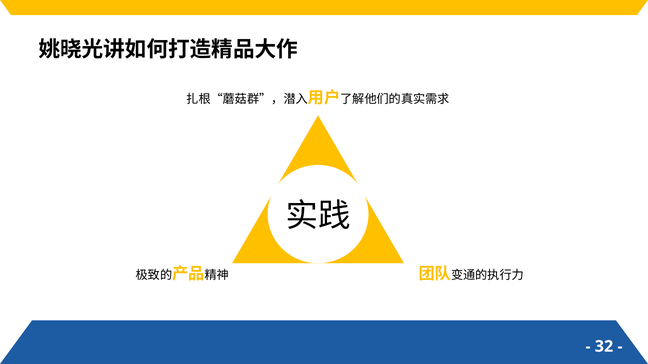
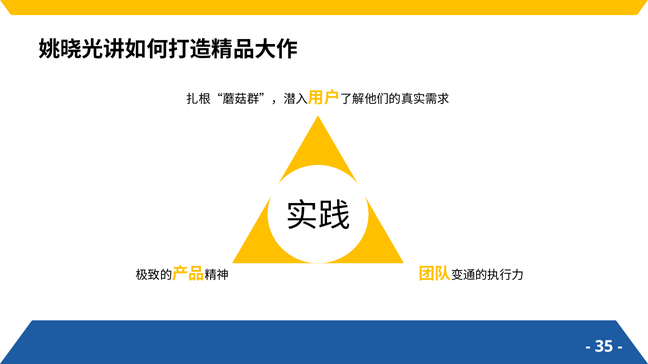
32: 32 -> 35
